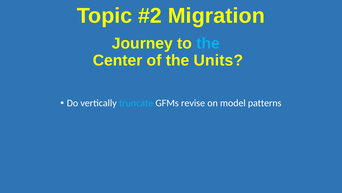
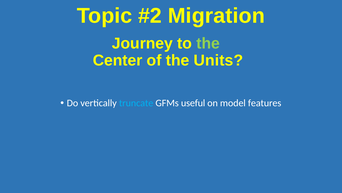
the at (208, 43) colour: light blue -> light green
revise: revise -> useful
patterns: patterns -> features
